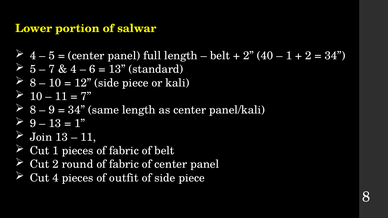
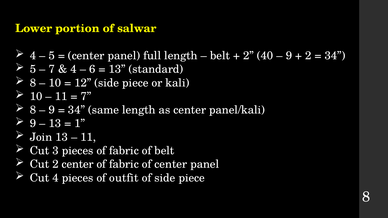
1 at (289, 56): 1 -> 9
Cut 1: 1 -> 3
2 round: round -> center
